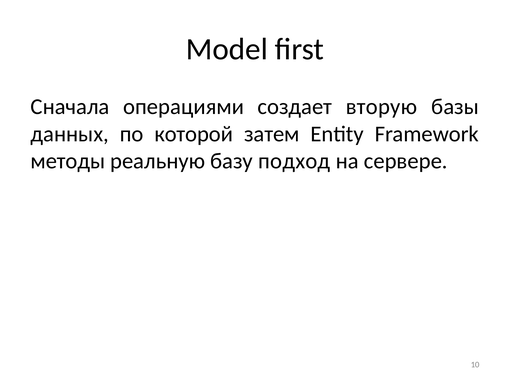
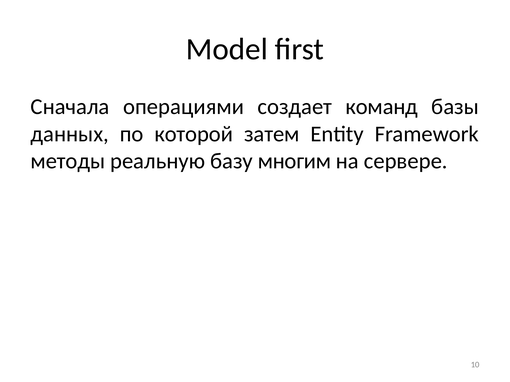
вторую: вторую -> команд
подход: подход -> многим
